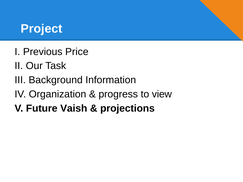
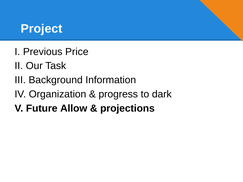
view: view -> dark
Vaish: Vaish -> Allow
